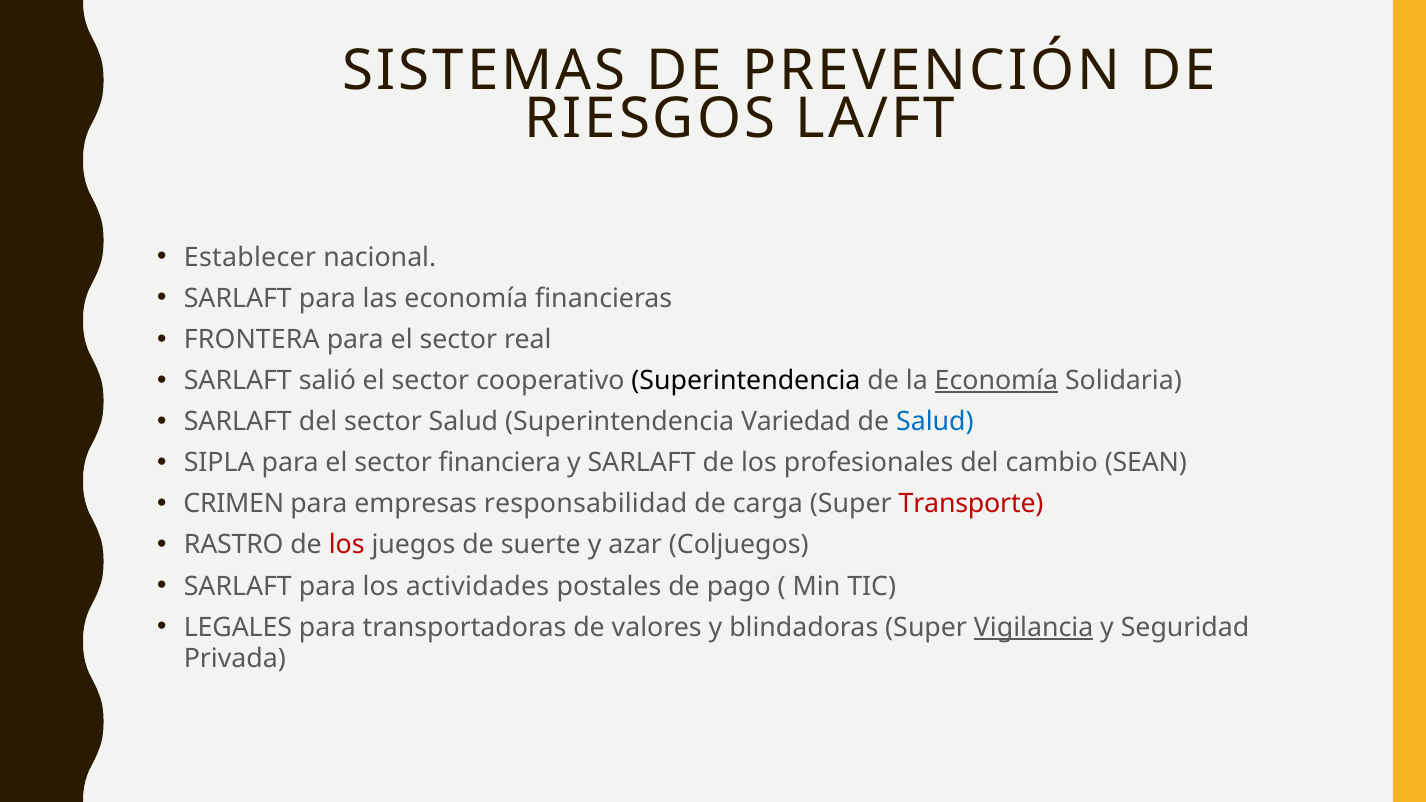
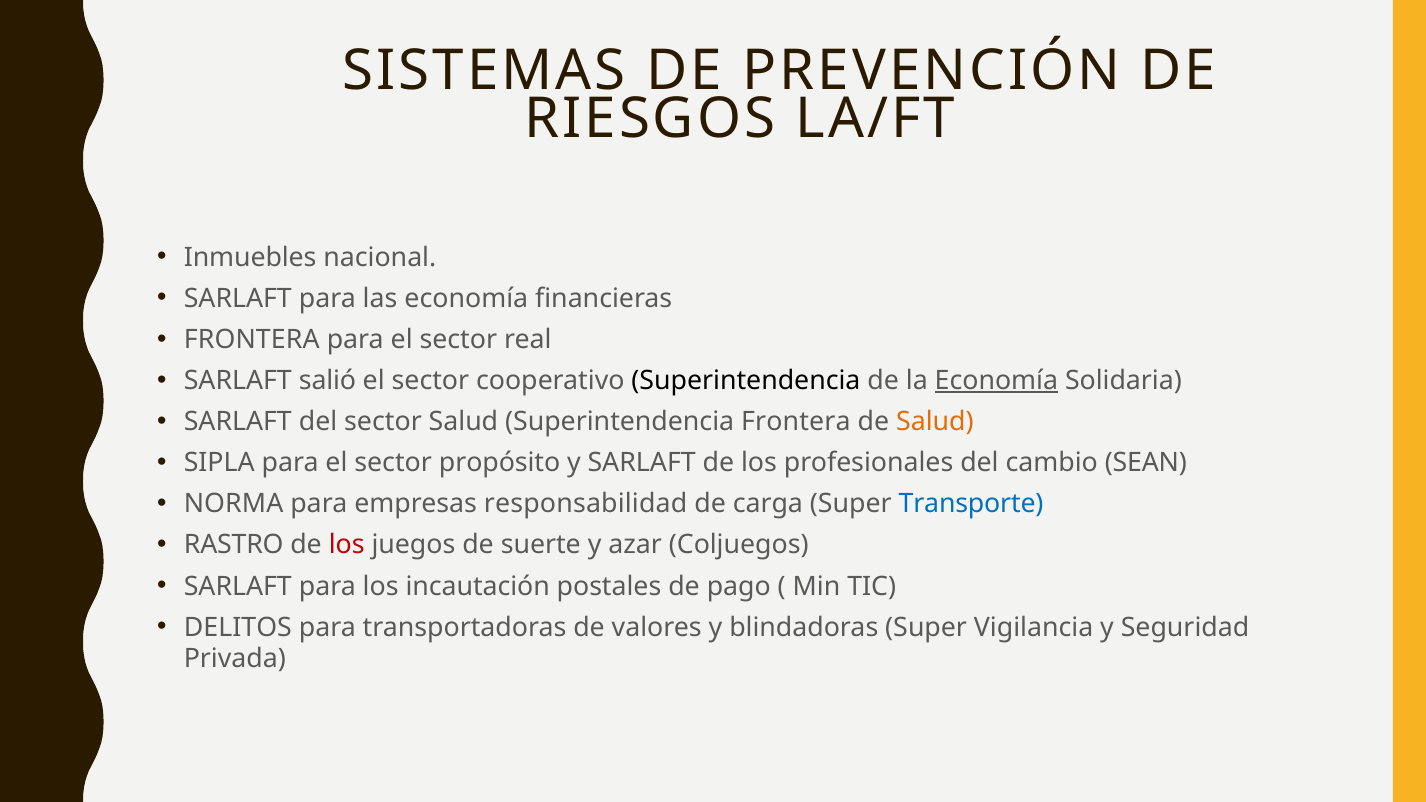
Establecer: Establecer -> Inmuebles
Superintendencia Variedad: Variedad -> Frontera
Salud at (935, 422) colour: blue -> orange
financiera: financiera -> propósito
CRIMEN: CRIMEN -> NORMA
Transporte colour: red -> blue
actividades: actividades -> incautación
LEGALES: LEGALES -> DELITOS
Vigilancia underline: present -> none
